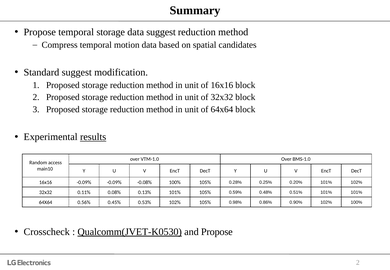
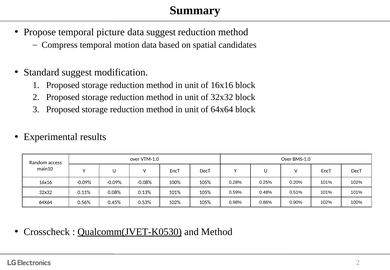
temporal storage: storage -> picture
results underline: present -> none
and Propose: Propose -> Method
